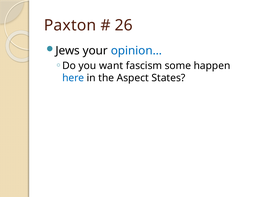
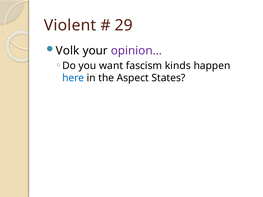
Paxton: Paxton -> Violent
26: 26 -> 29
Jews: Jews -> Volk
opinion… colour: blue -> purple
some: some -> kinds
